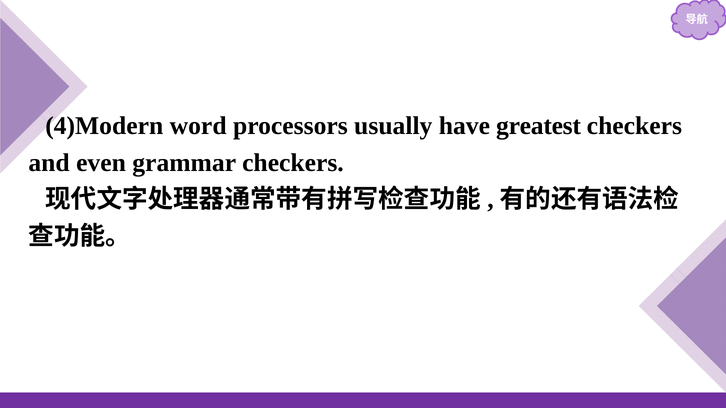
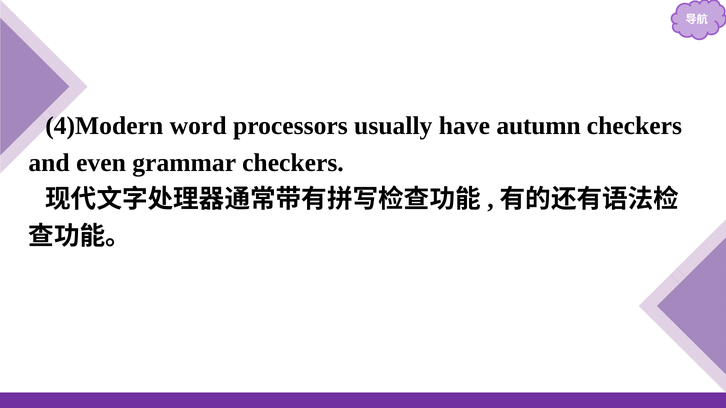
greatest: greatest -> autumn
